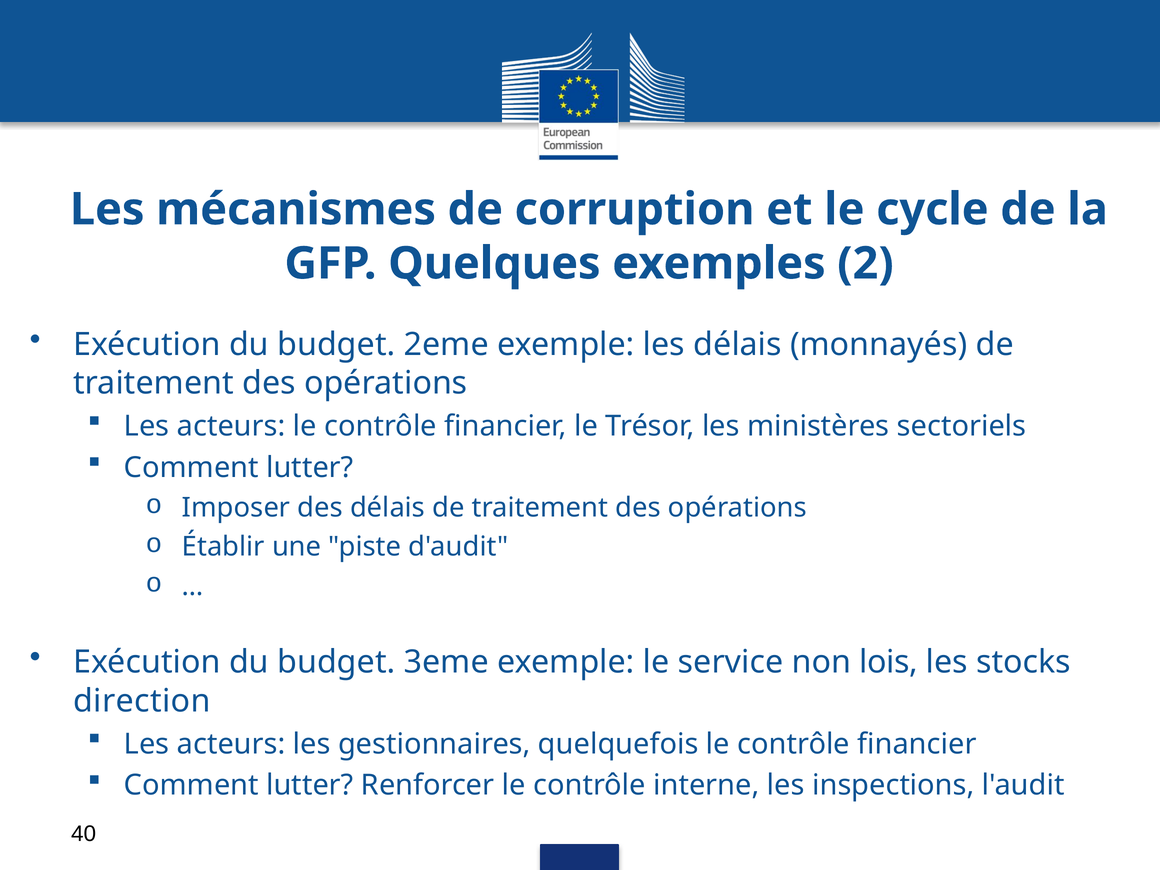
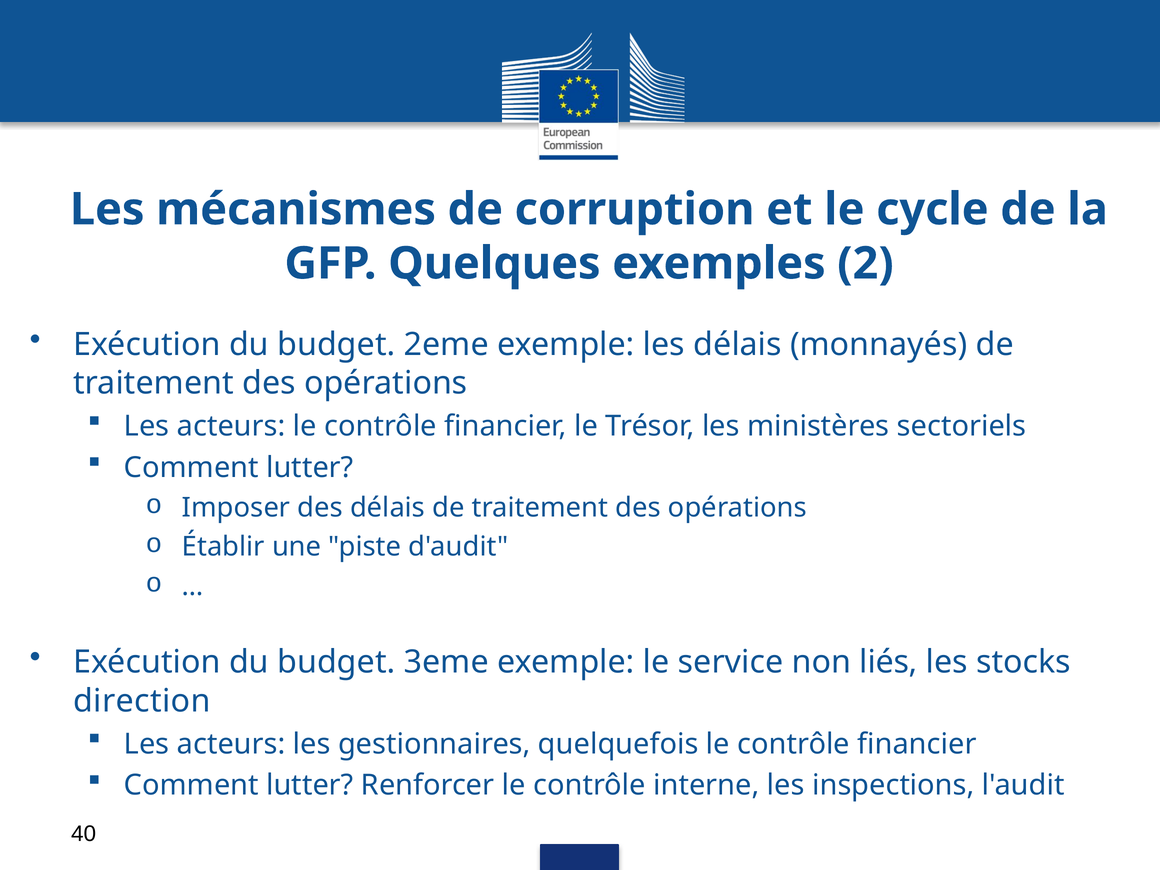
lois: lois -> liés
